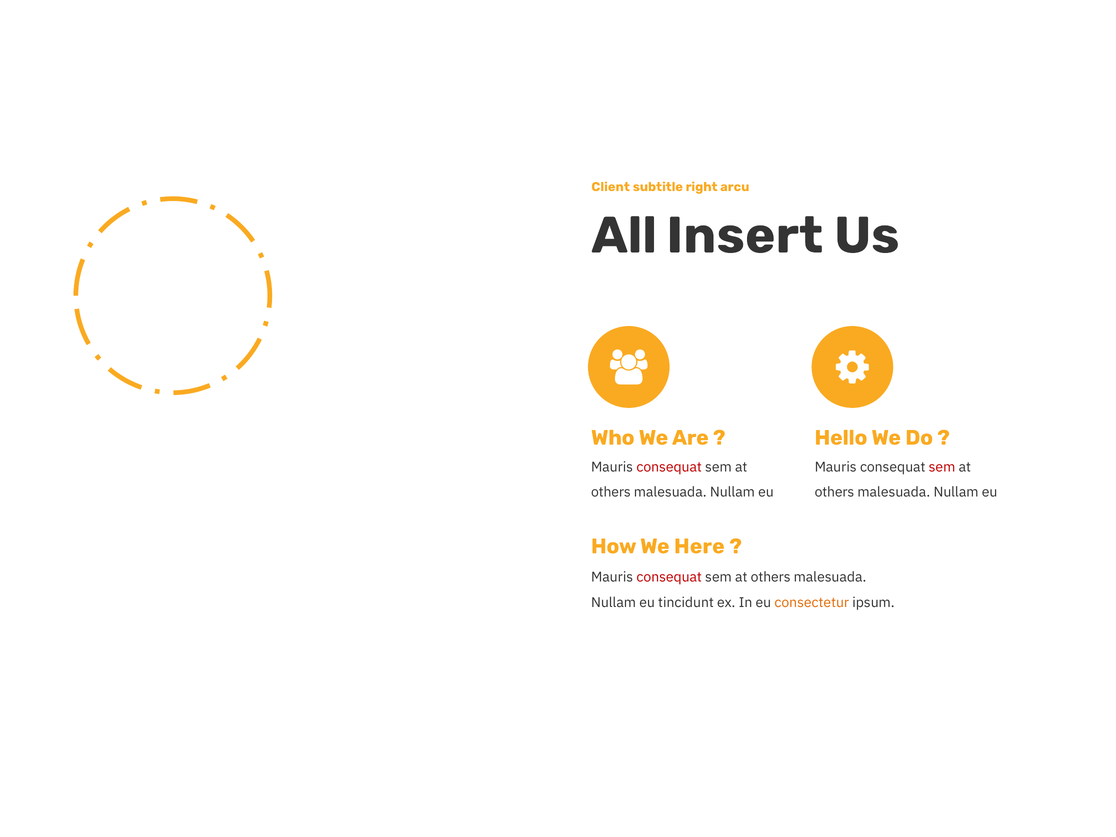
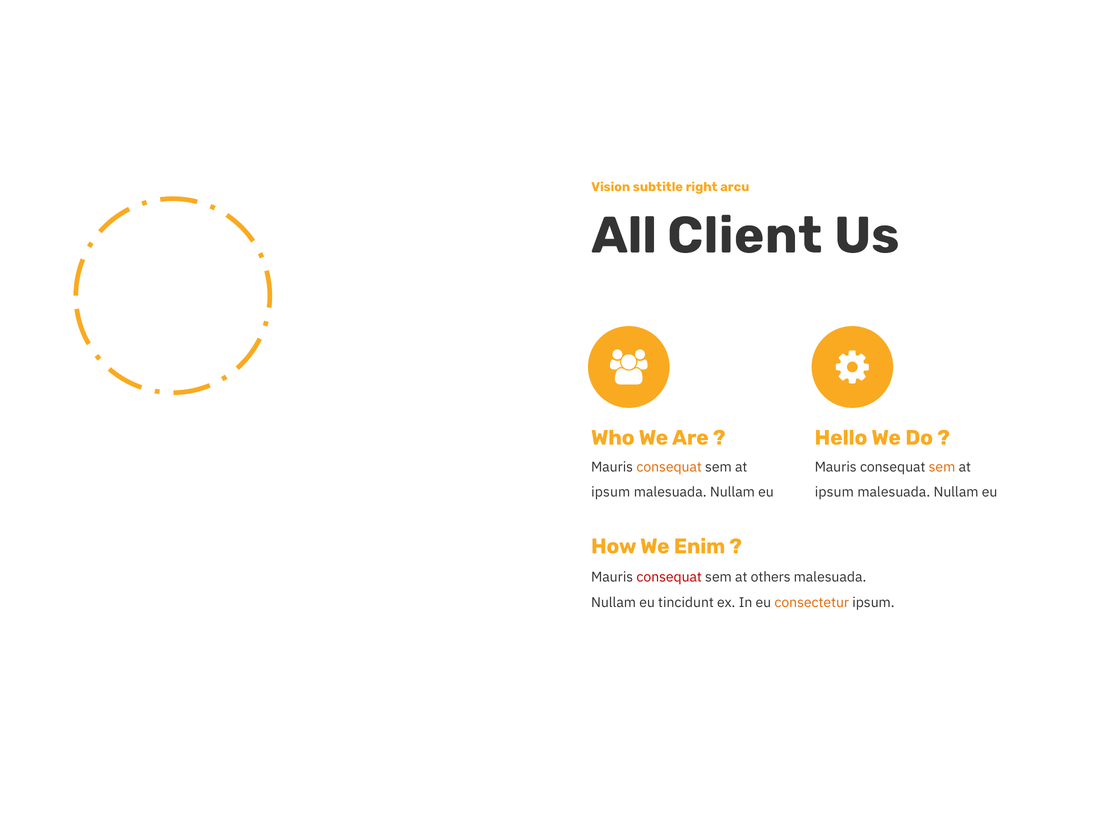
Client: Client -> Vision
Insert: Insert -> Client
consequat at (669, 467) colour: red -> orange
sem at (942, 467) colour: red -> orange
others at (611, 492): others -> ipsum
others at (834, 492): others -> ipsum
Here: Here -> Enim
